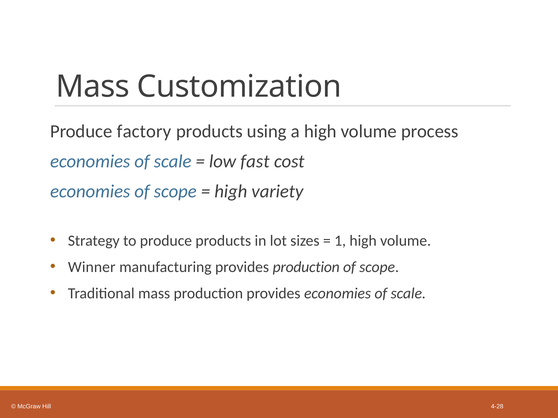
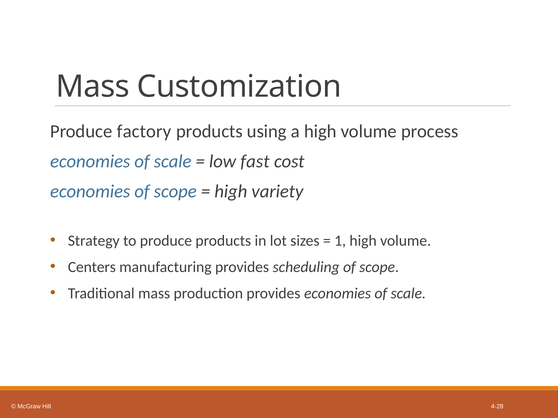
Winner: Winner -> Centers
provides production: production -> scheduling
